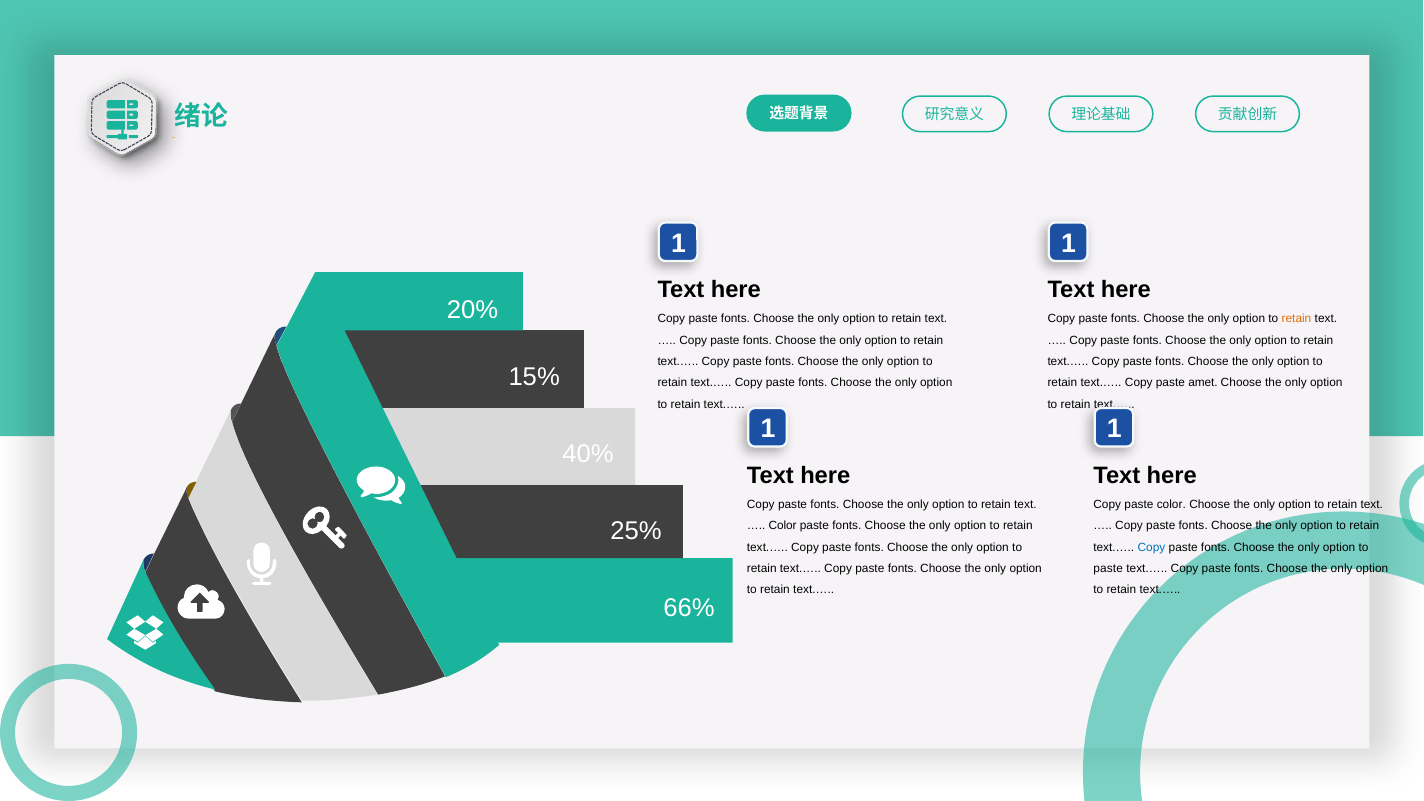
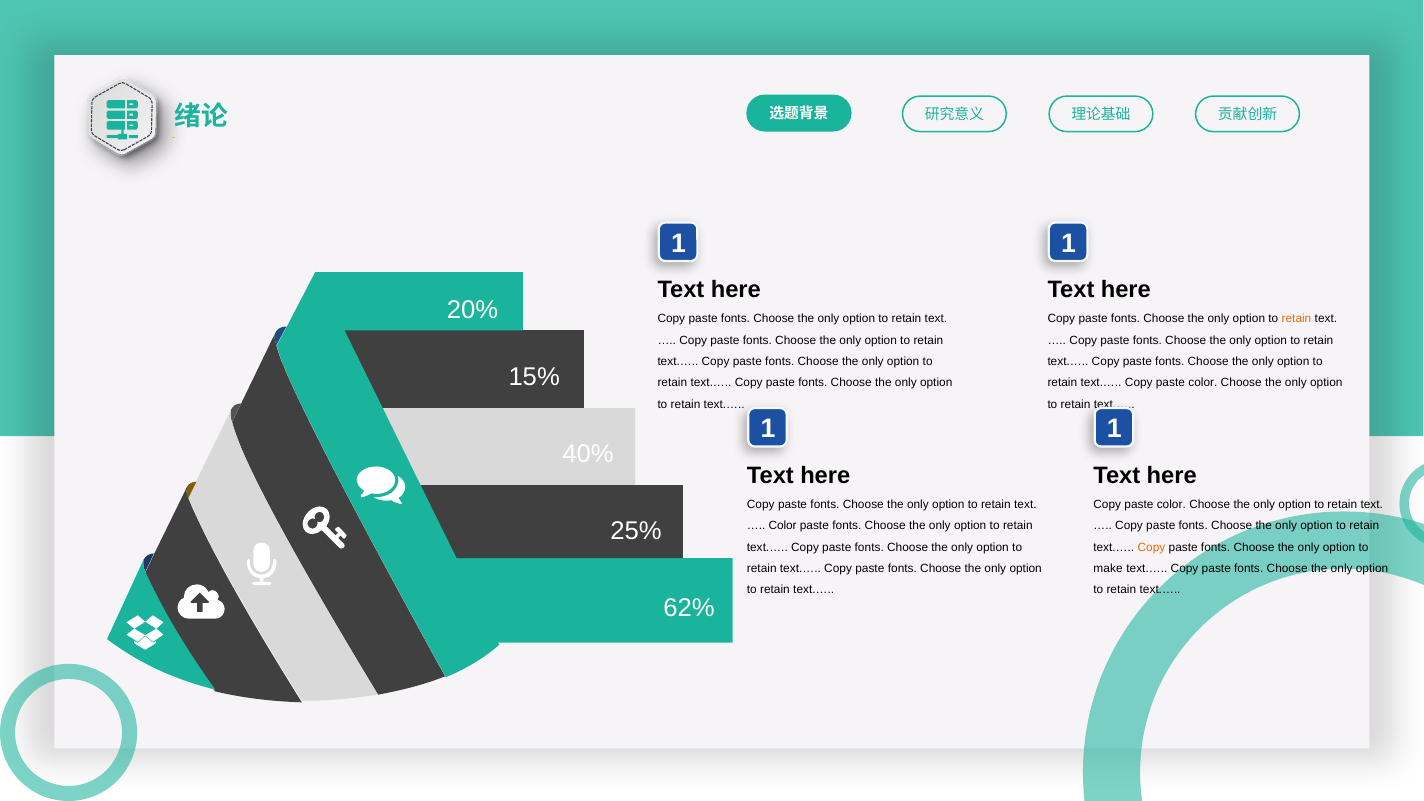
text.… Copy paste amet: amet -> color
Copy at (1151, 547) colour: blue -> orange
paste at (1108, 568): paste -> make
66%: 66% -> 62%
